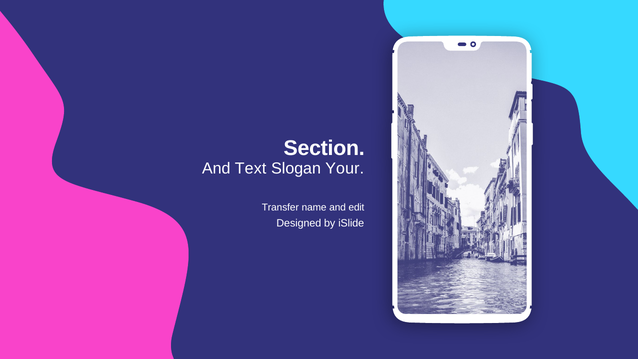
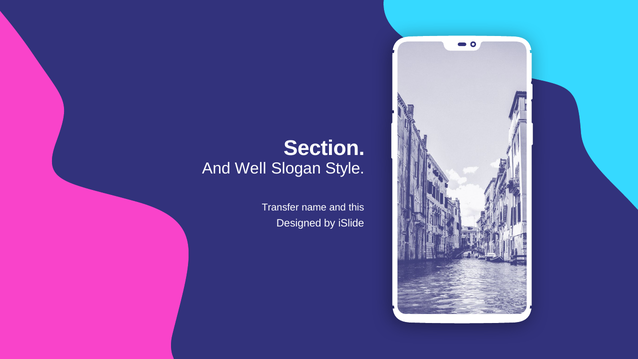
Text: Text -> Well
Your: Your -> Style
edit: edit -> this
